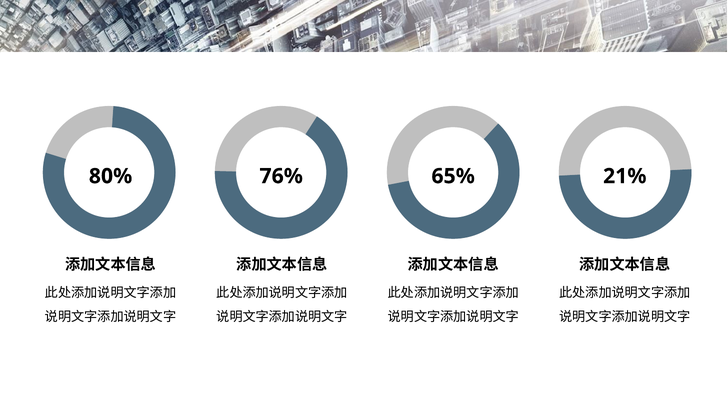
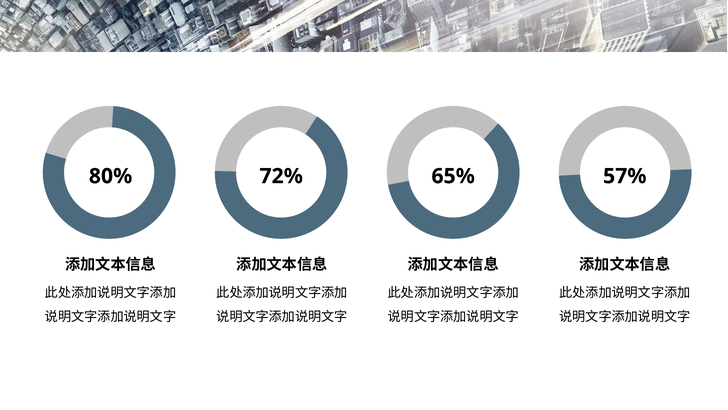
76%: 76% -> 72%
21%: 21% -> 57%
